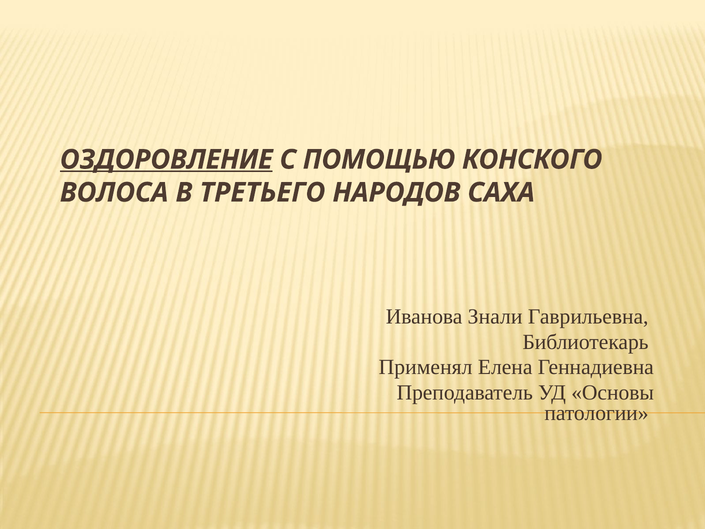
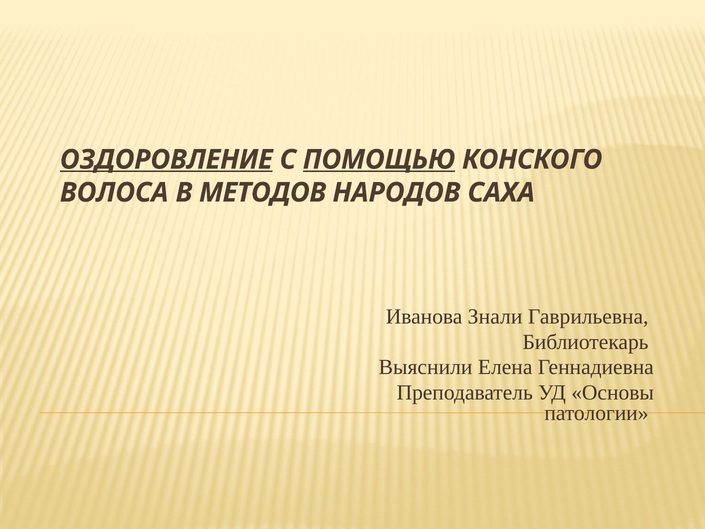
ПОМОЩЬЮ underline: none -> present
ТРЕТЬЕГО: ТРЕТЬЕГО -> МЕТОДОВ
Применял: Применял -> Выяснили
